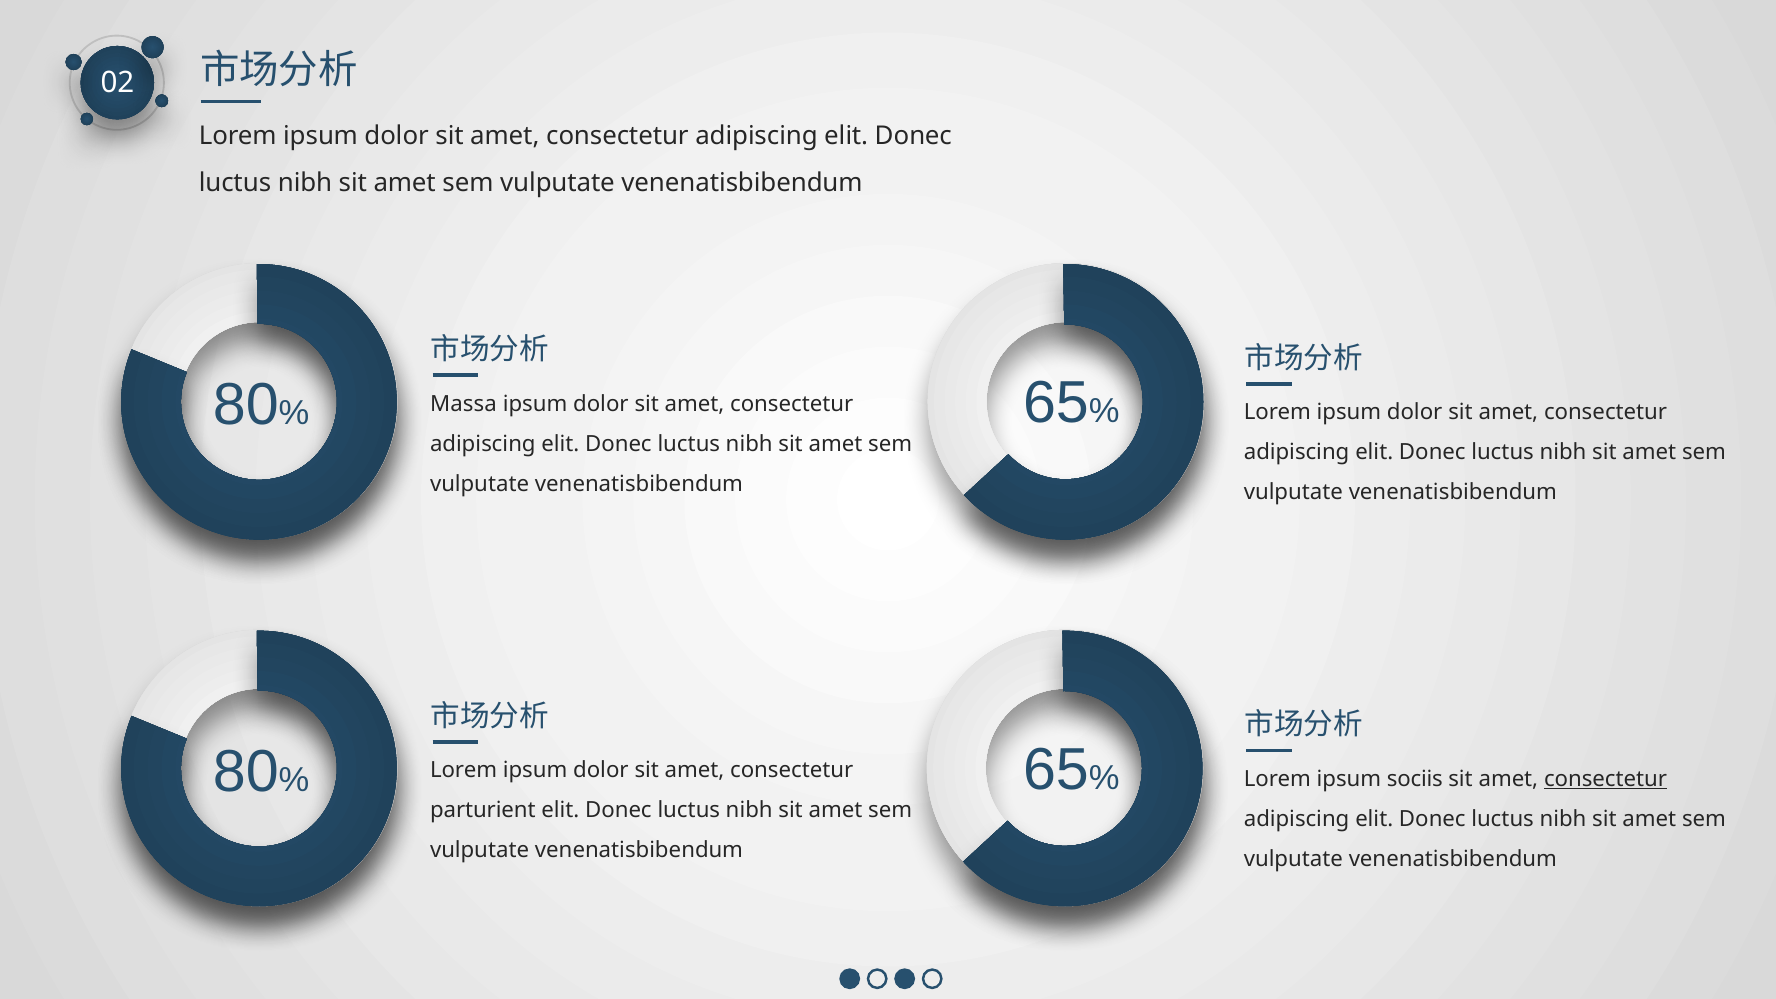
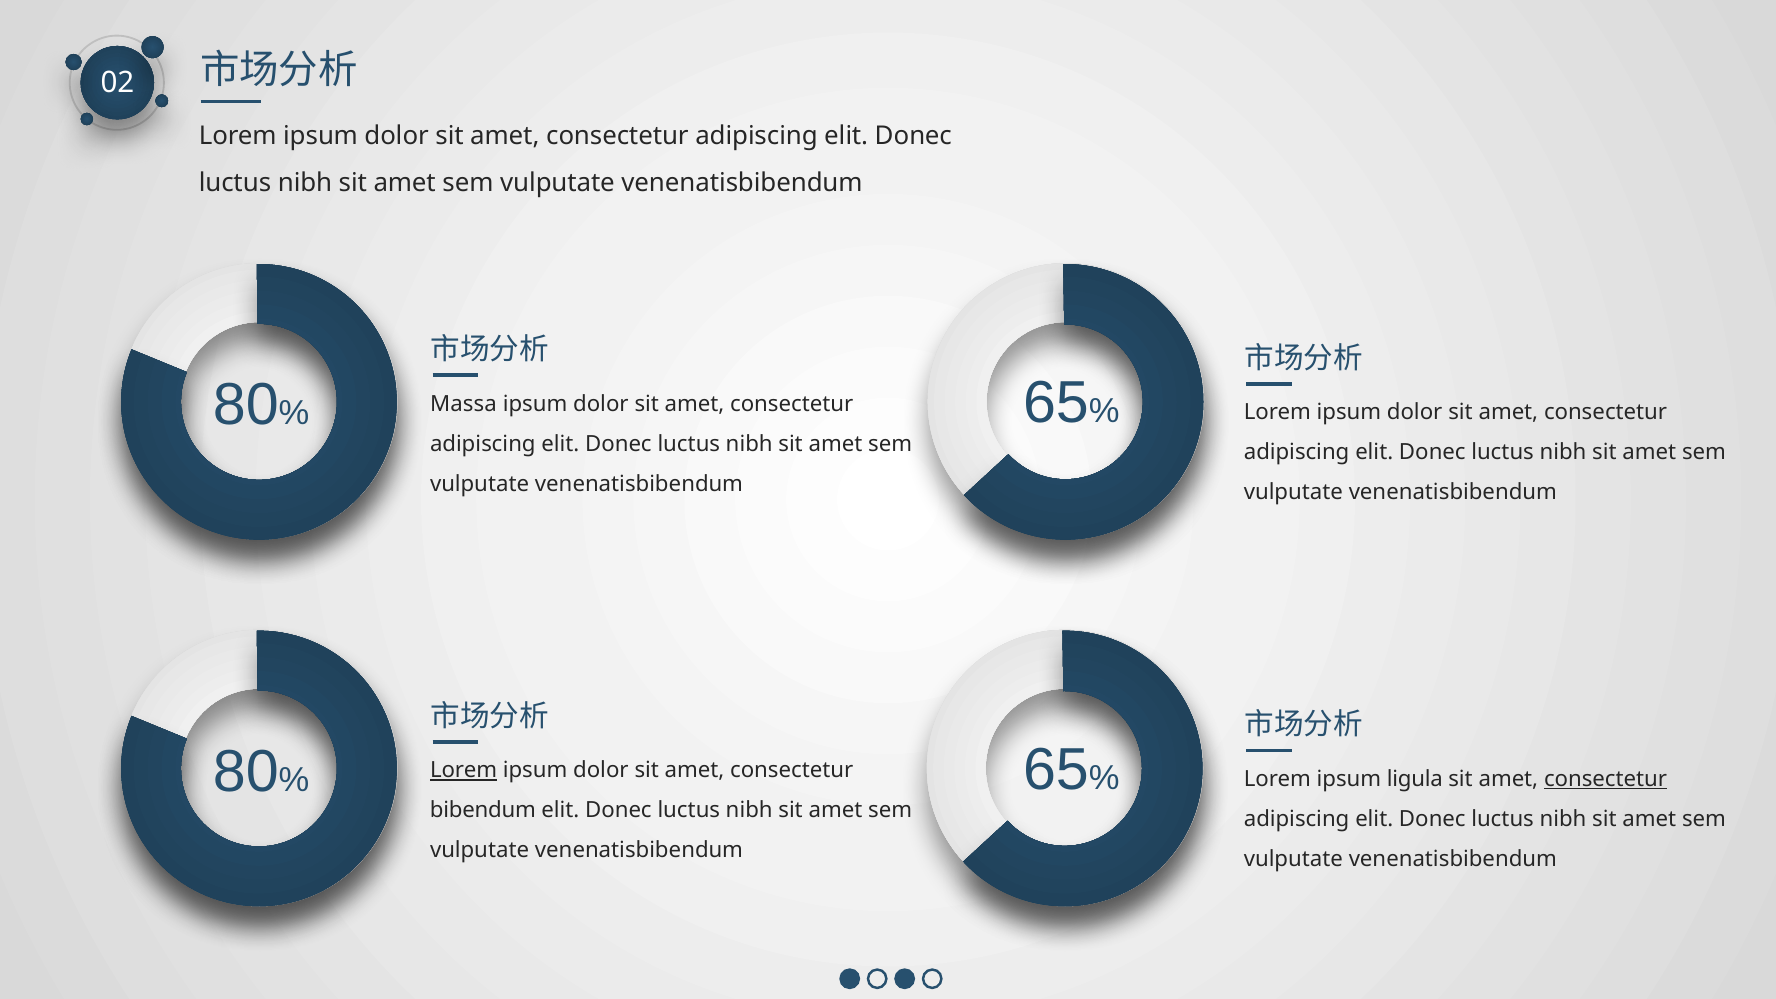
Lorem at (464, 770) underline: none -> present
sociis: sociis -> ligula
parturient: parturient -> bibendum
